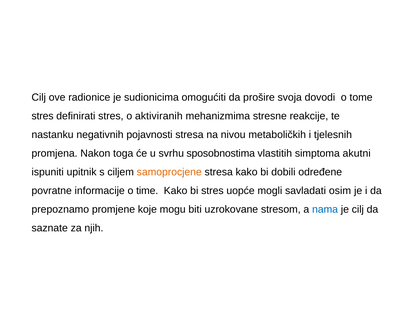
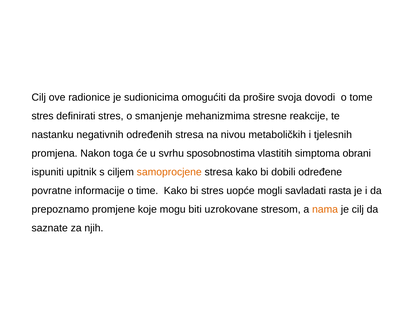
aktiviranih: aktiviranih -> smanjenje
pojavnosti: pojavnosti -> određenih
akutni: akutni -> obrani
osim: osim -> rasta
nama colour: blue -> orange
